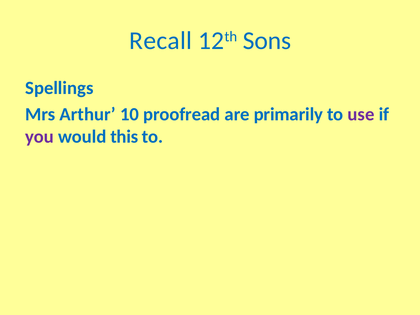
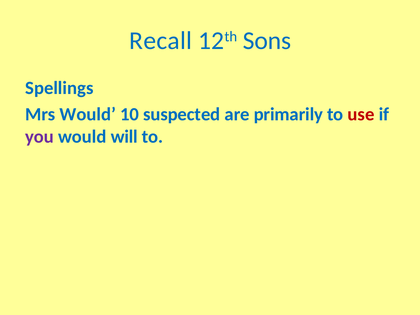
Mrs Arthur: Arthur -> Would
proofread: proofread -> suspected
use colour: purple -> red
this: this -> will
